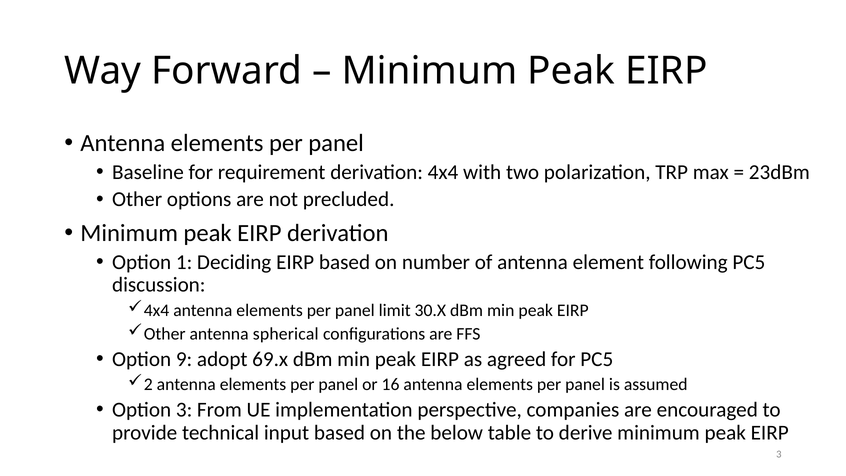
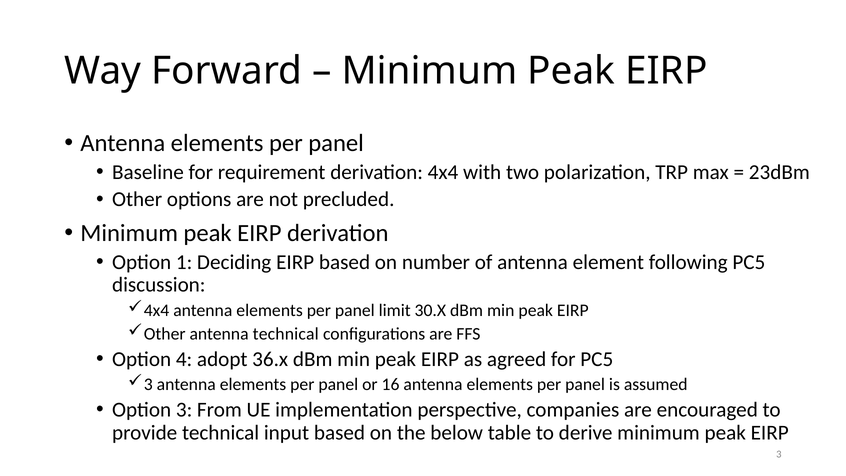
antenna spherical: spherical -> technical
9: 9 -> 4
69.x: 69.x -> 36.x
2 at (148, 384): 2 -> 3
